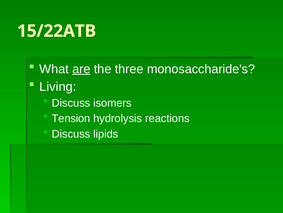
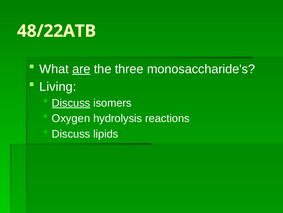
15/22ATB: 15/22ATB -> 48/22ATB
Discuss at (71, 103) underline: none -> present
Tension: Tension -> Oxygen
